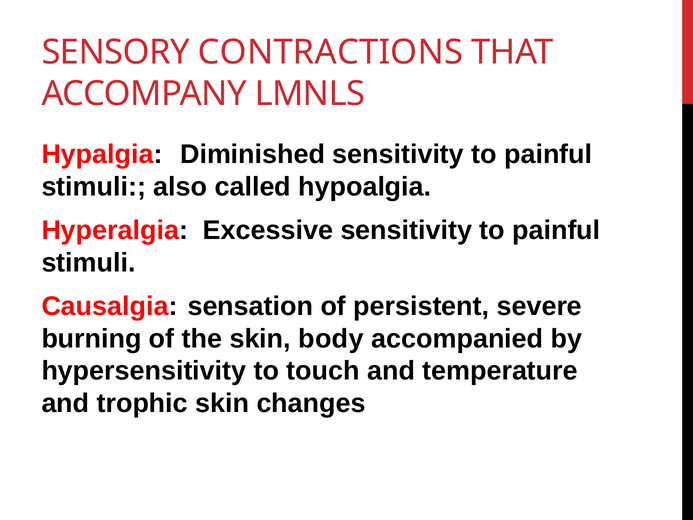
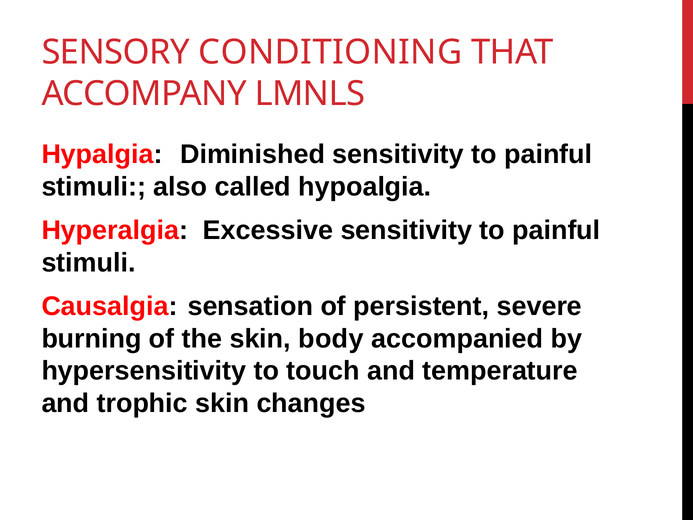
CONTRACTIONS: CONTRACTIONS -> CONDITIONING
